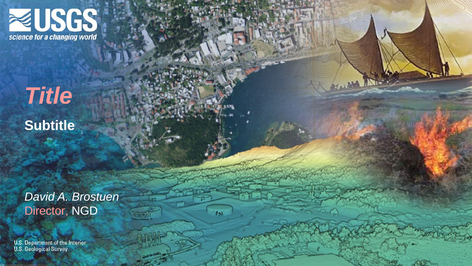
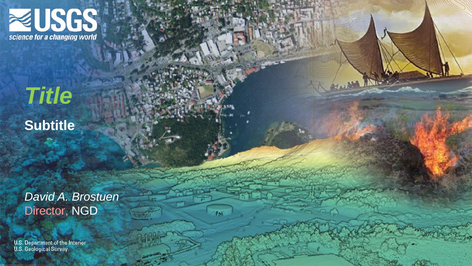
Title colour: pink -> light green
